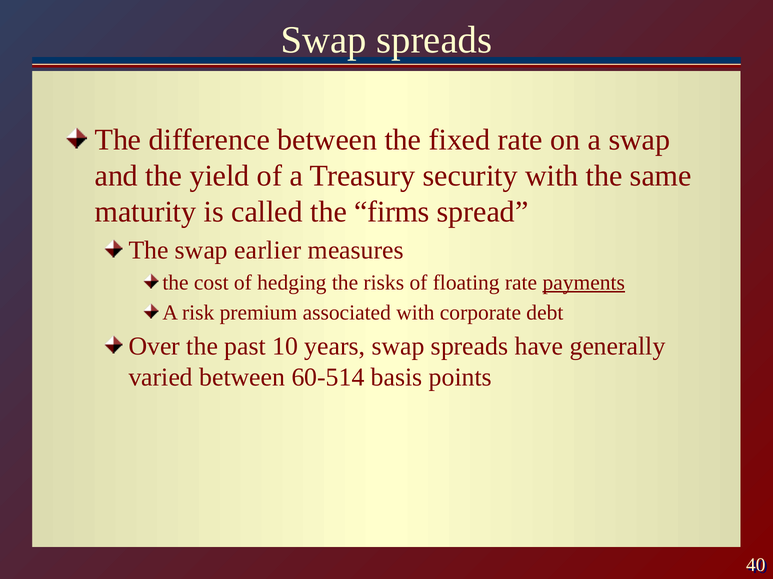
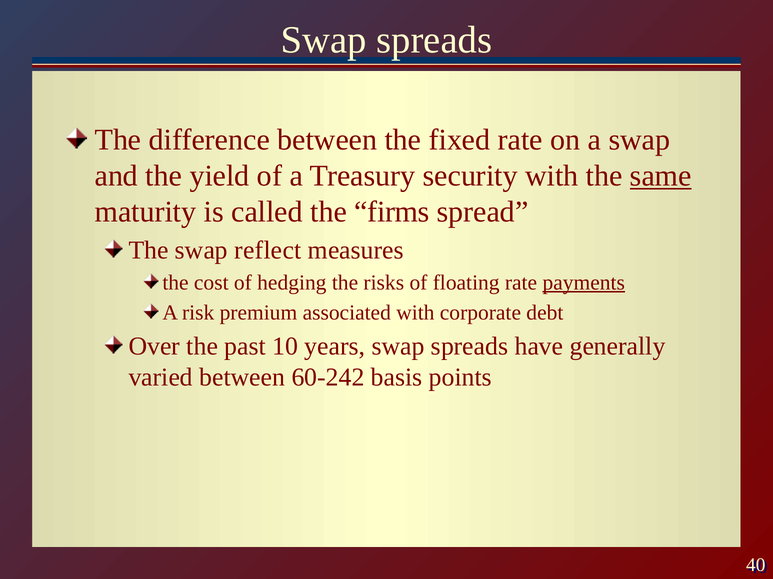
same underline: none -> present
earlier: earlier -> reflect
60-514: 60-514 -> 60-242
